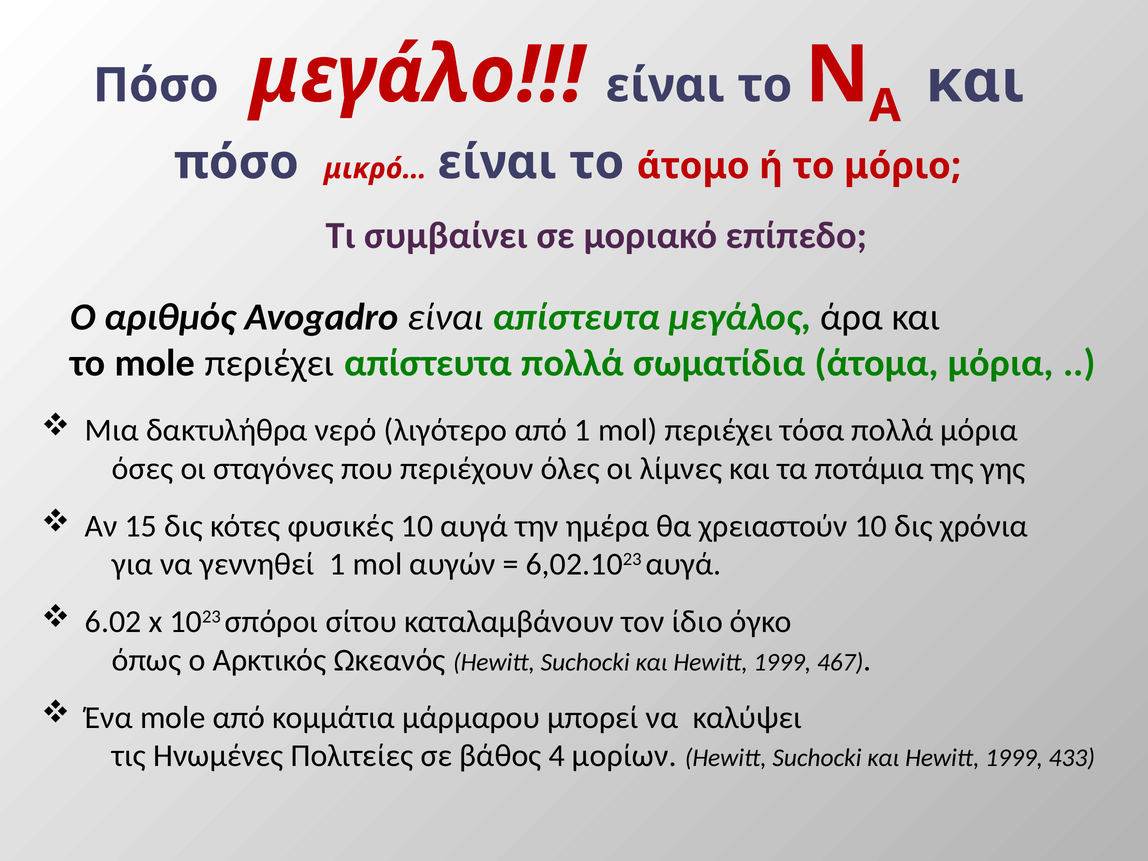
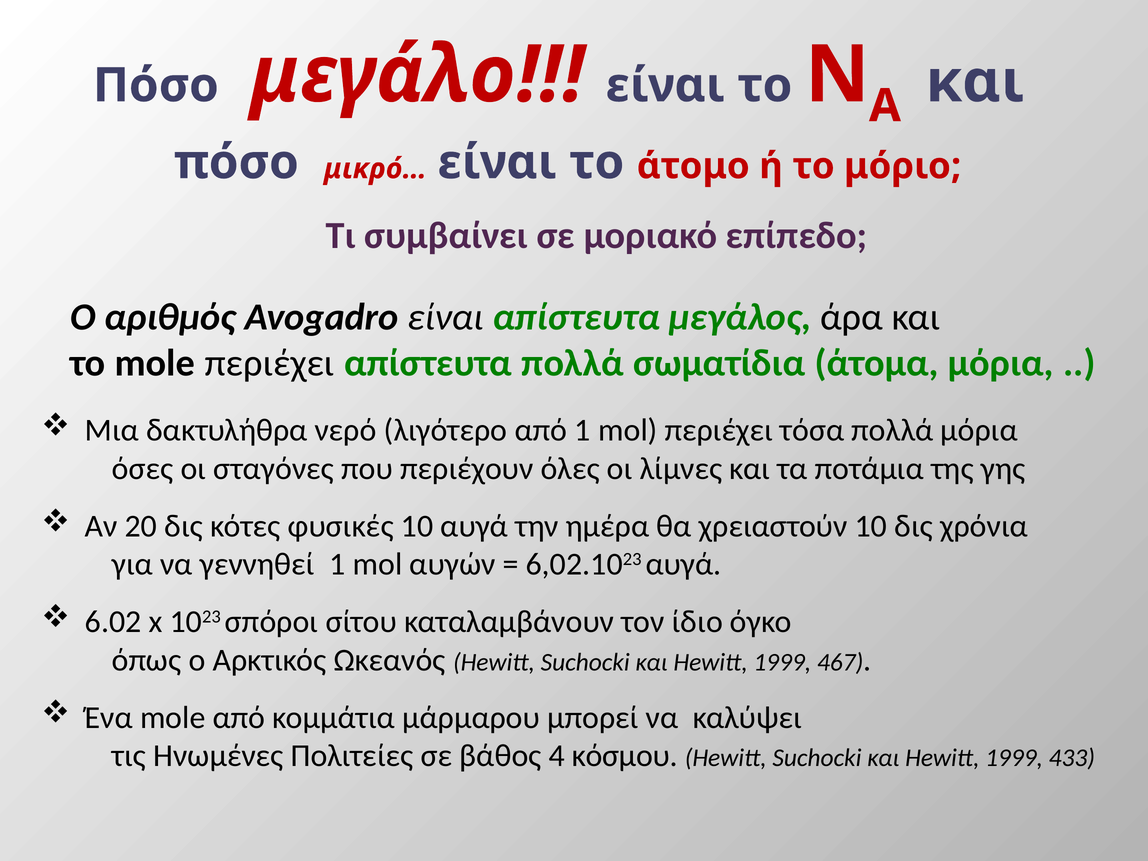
15: 15 -> 20
μορίων: μορίων -> κόσμου
